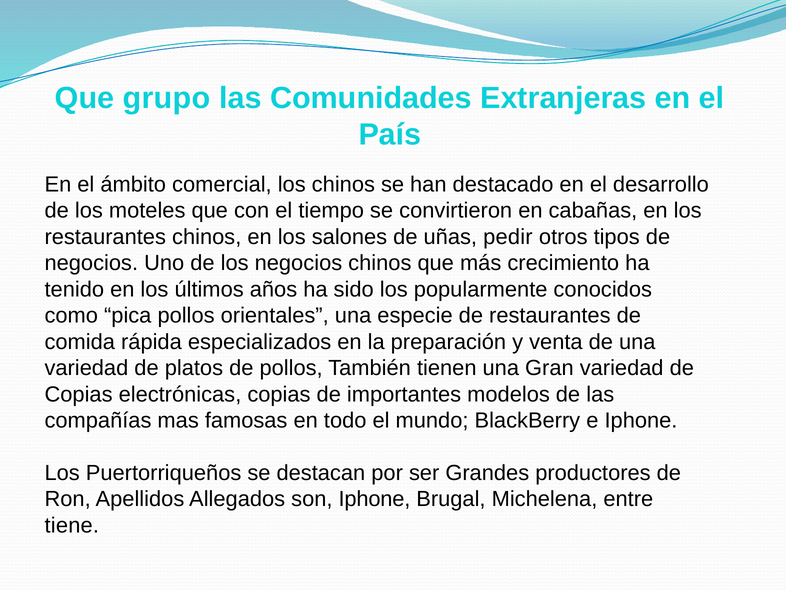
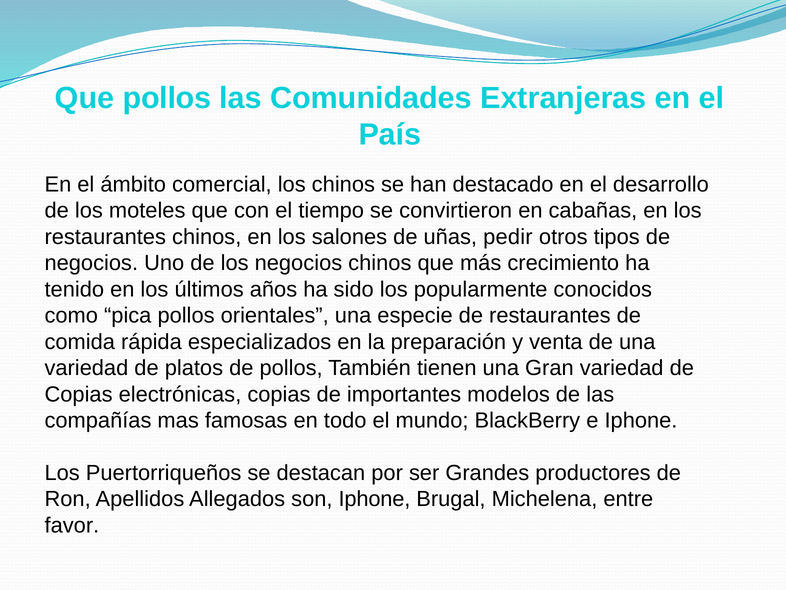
Que grupo: grupo -> pollos
tiene: tiene -> favor
